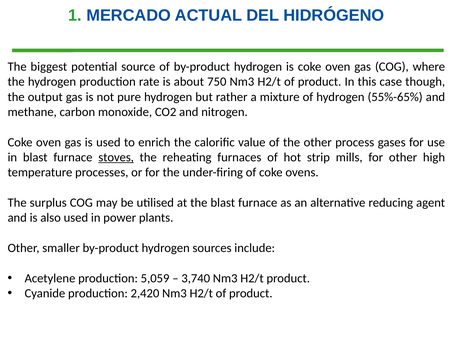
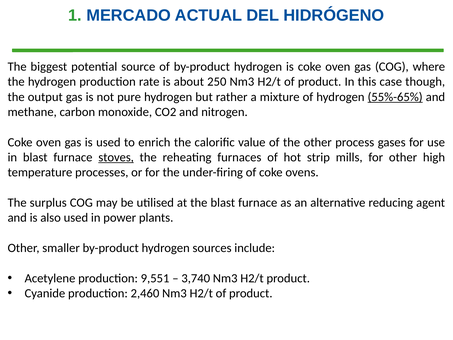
750: 750 -> 250
55%-65% underline: none -> present
5,059: 5,059 -> 9,551
2,420: 2,420 -> 2,460
